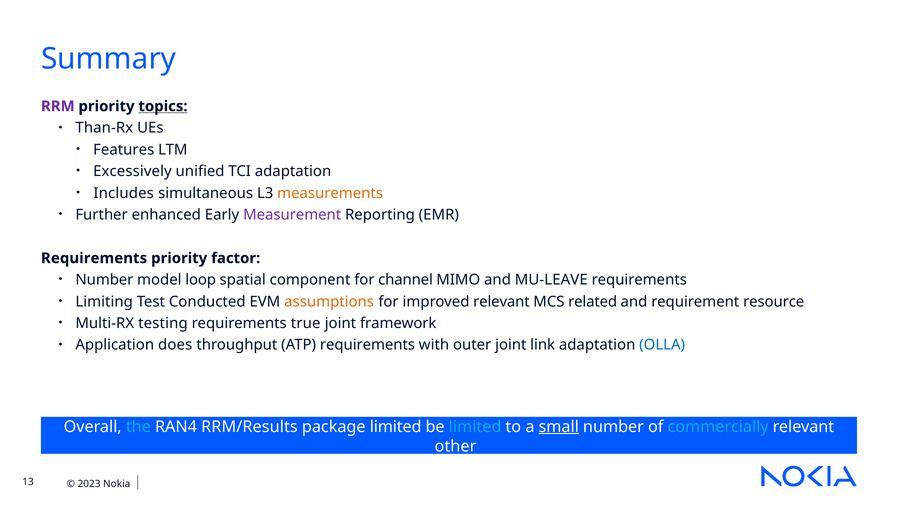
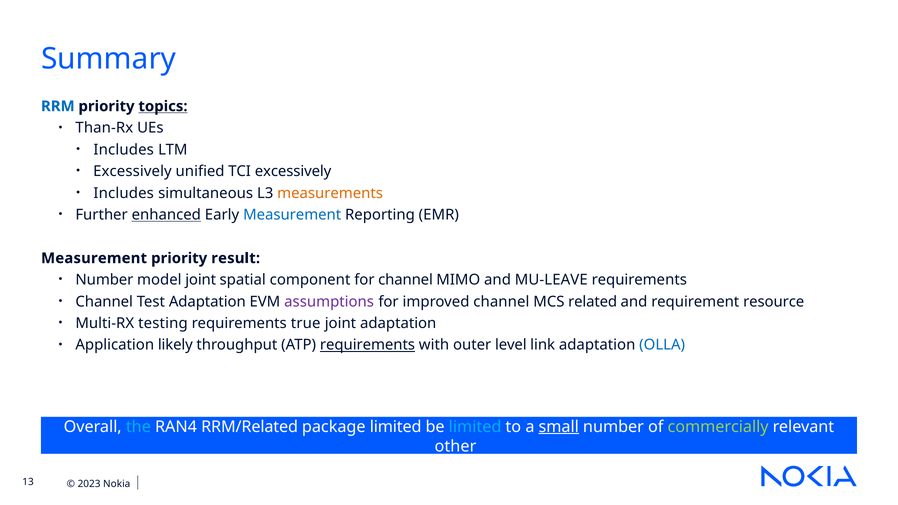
RRM colour: purple -> blue
Features at (124, 150): Features -> Includes
TCI adaptation: adaptation -> excessively
enhanced underline: none -> present
Measurement at (292, 215) colour: purple -> blue
Requirements at (94, 258): Requirements -> Measurement
factor: factor -> result
model loop: loop -> joint
Limiting at (104, 302): Limiting -> Channel
Test Conducted: Conducted -> Adaptation
assumptions colour: orange -> purple
improved relevant: relevant -> channel
joint framework: framework -> adaptation
does: does -> likely
requirements at (367, 345) underline: none -> present
outer joint: joint -> level
RRM/Results: RRM/Results -> RRM/Related
commercially colour: light blue -> light green
